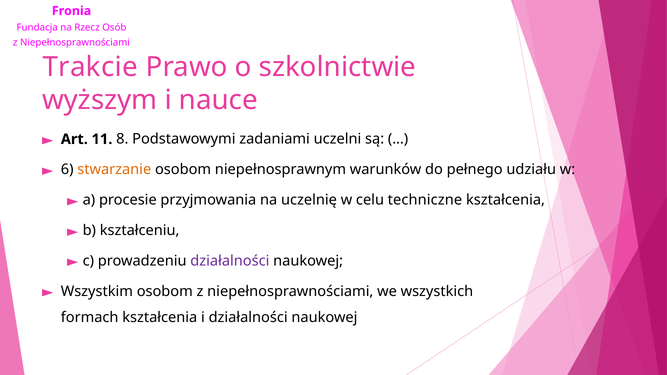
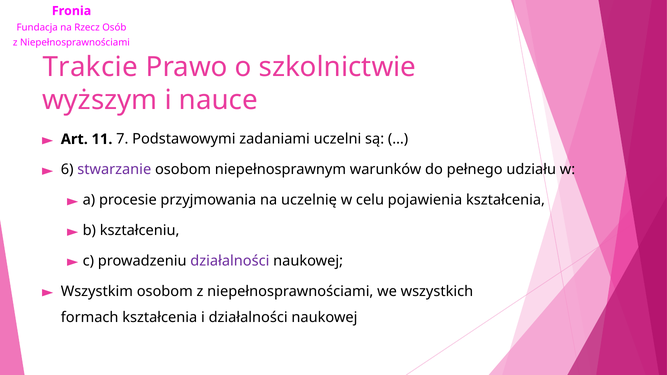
8: 8 -> 7
stwarzanie colour: orange -> purple
techniczne: techniczne -> pojawienia
